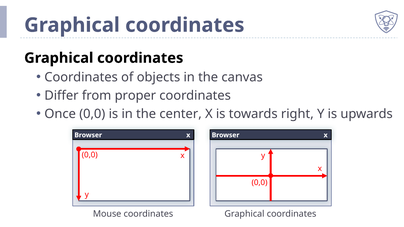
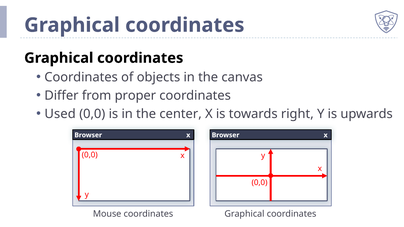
Once: Once -> Used
